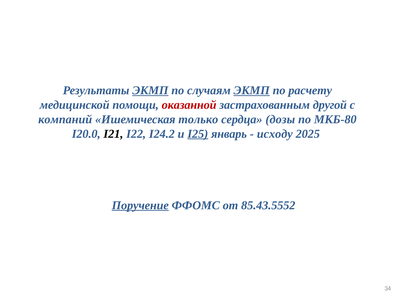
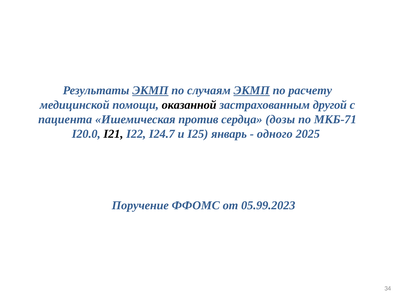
оказанной colour: red -> black
компаний: компаний -> пациента
только: только -> против
МКБ-80: МКБ-80 -> МКБ-71
I24.2: I24.2 -> I24.7
I25 underline: present -> none
исходу: исходу -> одного
Поручение underline: present -> none
85.43.5552: 85.43.5552 -> 05.99.2023
